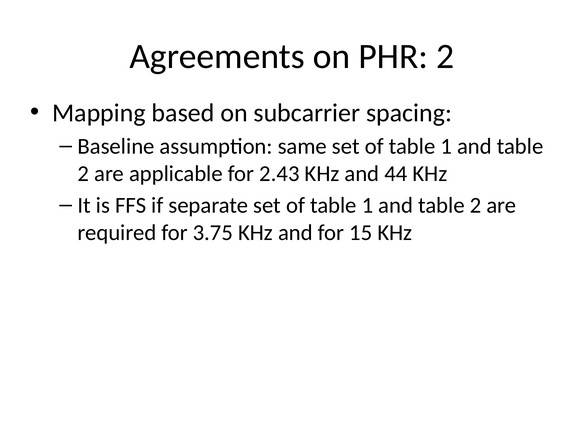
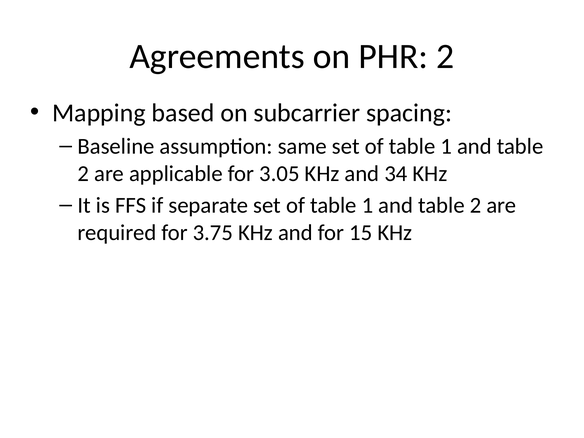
2.43: 2.43 -> 3.05
44: 44 -> 34
